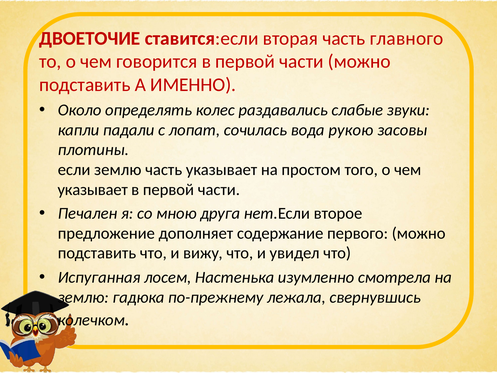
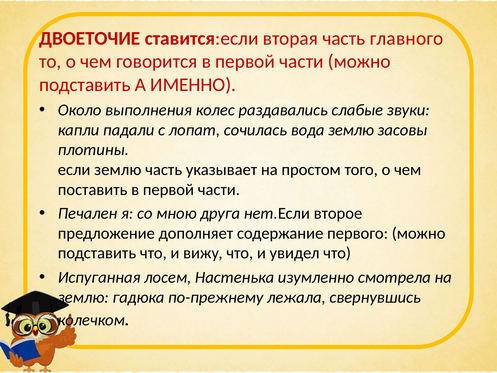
определять: определять -> выполнения
вода рукою: рукою -> землю
указывает at (93, 189): указывает -> поставить
